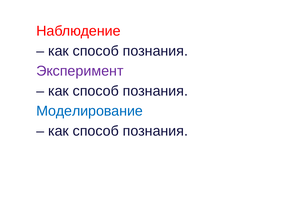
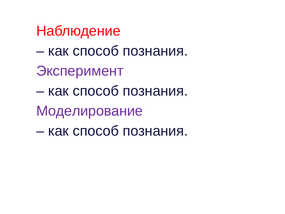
Моделирование colour: blue -> purple
